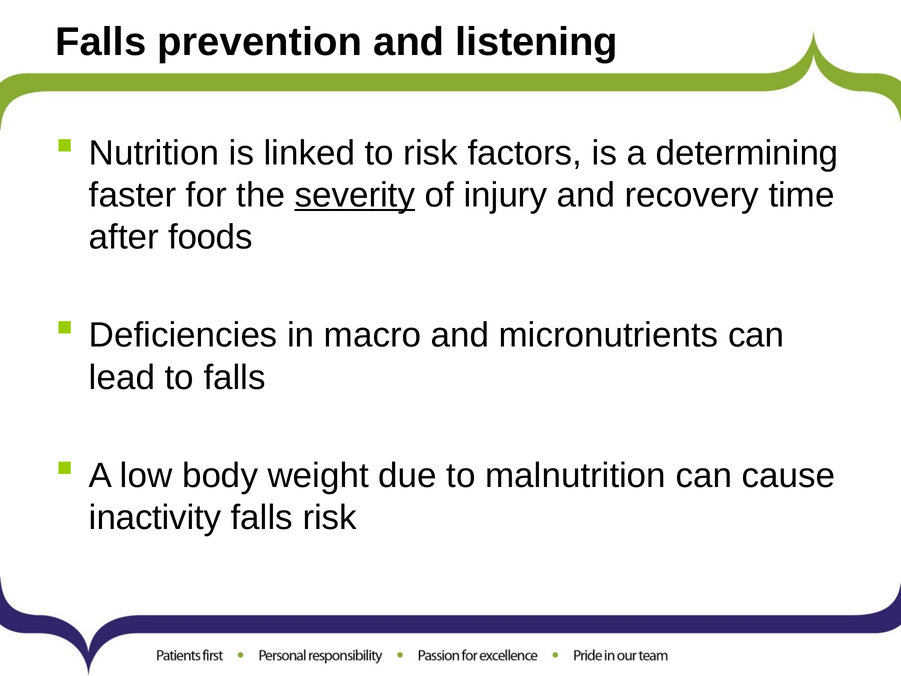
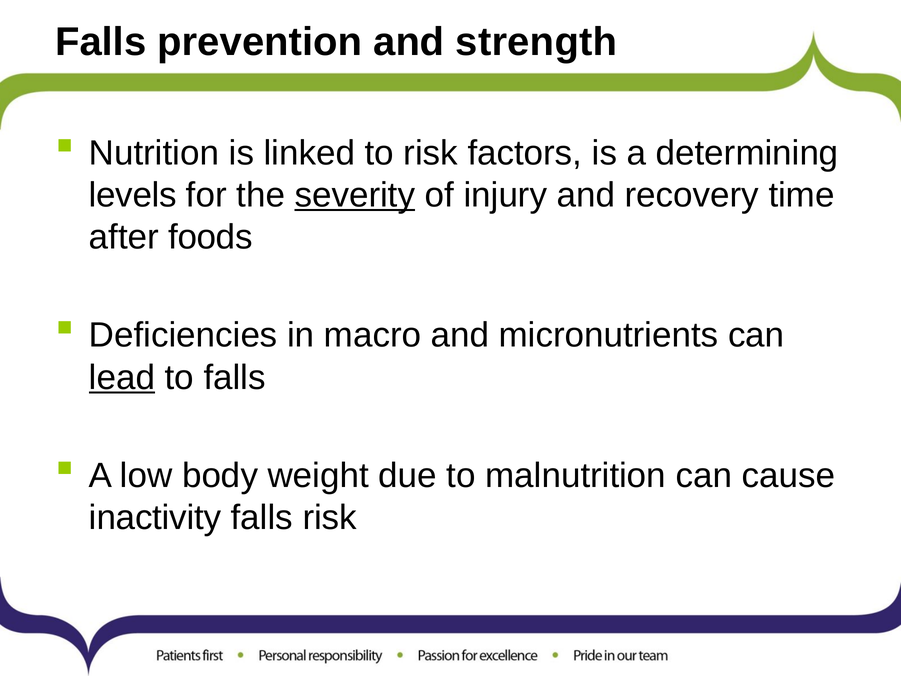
listening: listening -> strength
faster: faster -> levels
lead underline: none -> present
